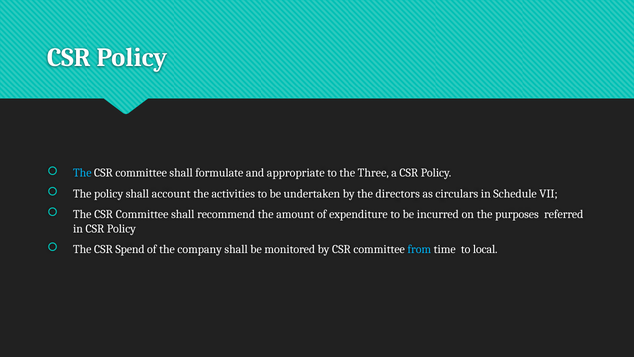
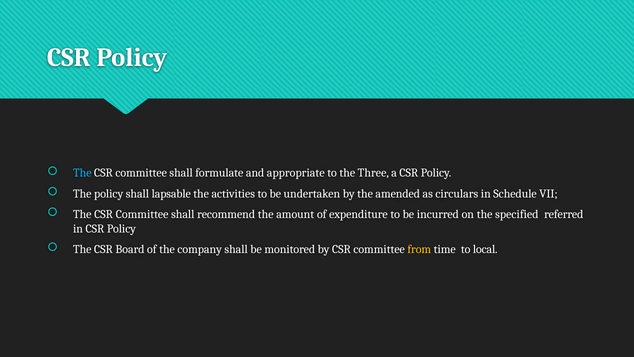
account: account -> lapsable
directors: directors -> amended
purposes: purposes -> specified
Spend: Spend -> Board
from colour: light blue -> yellow
